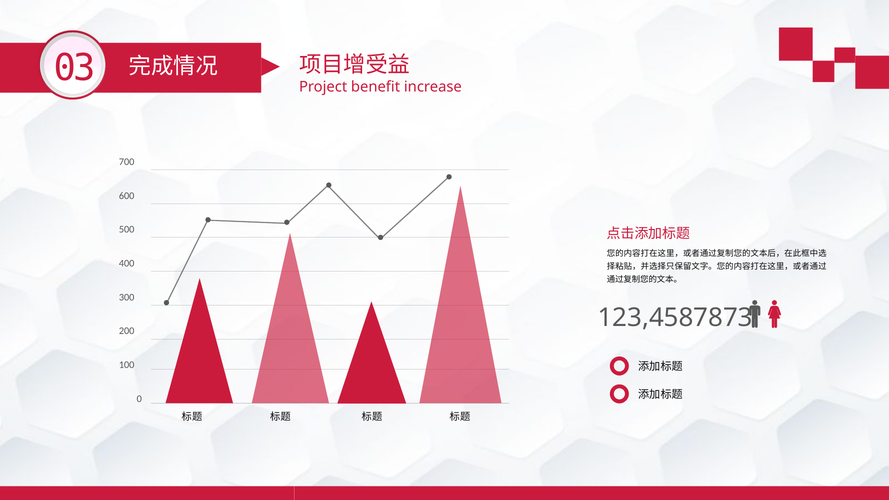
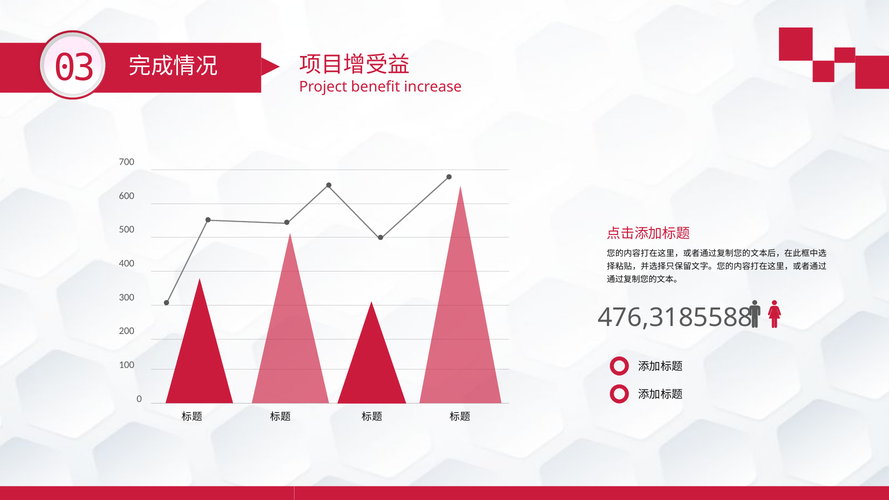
123,4587873: 123,4587873 -> 476,3185588
